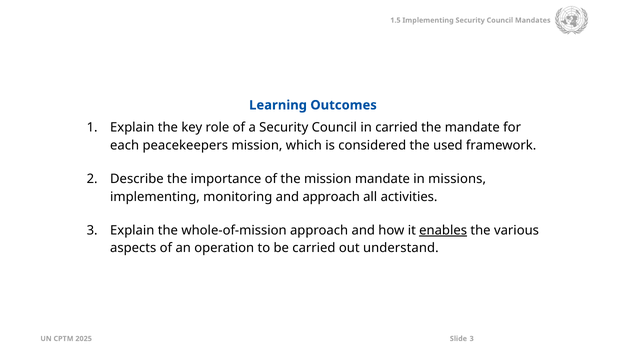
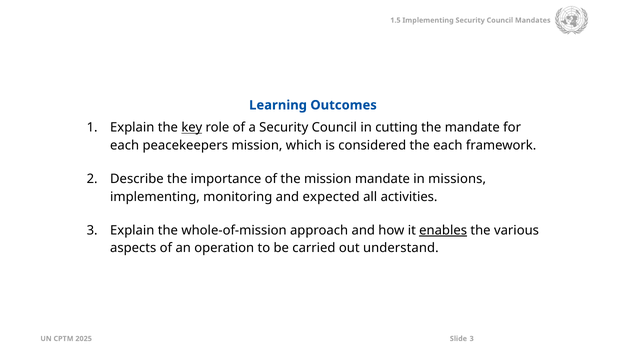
key underline: none -> present
in carried: carried -> cutting
the used: used -> each
and approach: approach -> expected
